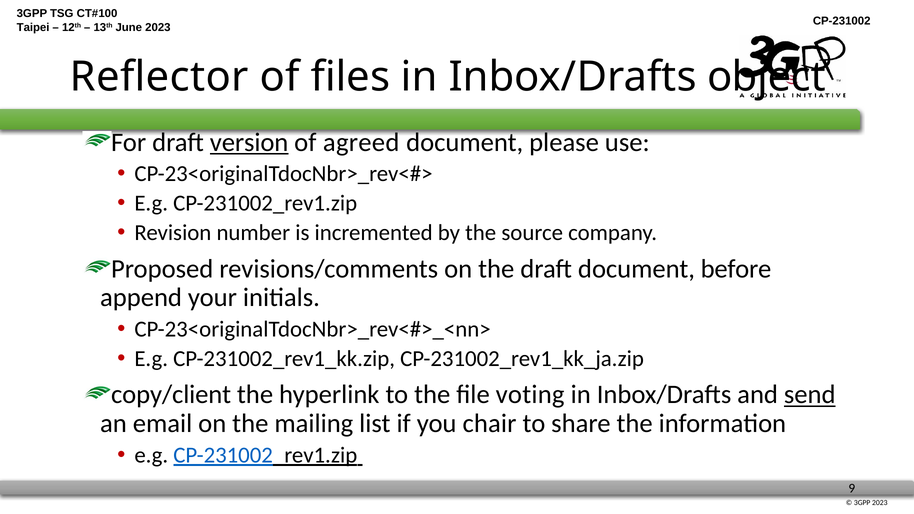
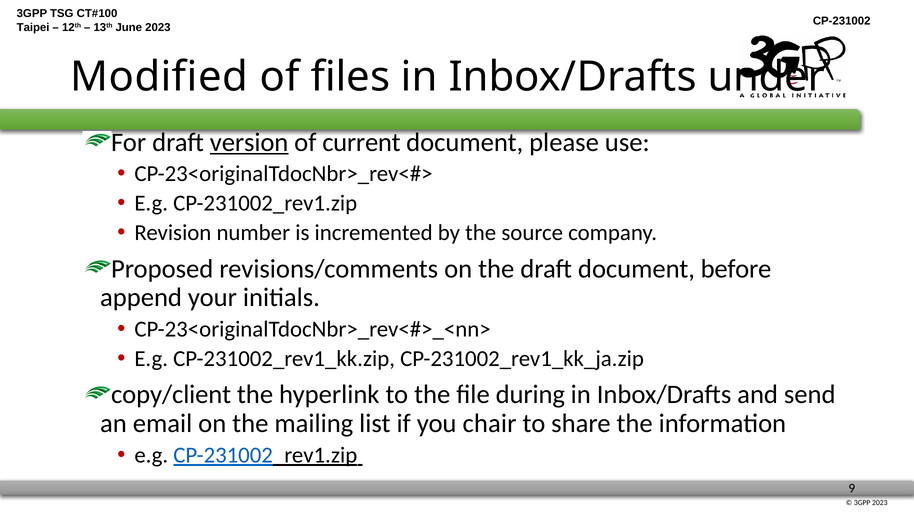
Reflector: Reflector -> Modified
object: object -> under
agreed: agreed -> current
voting: voting -> during
send underline: present -> none
